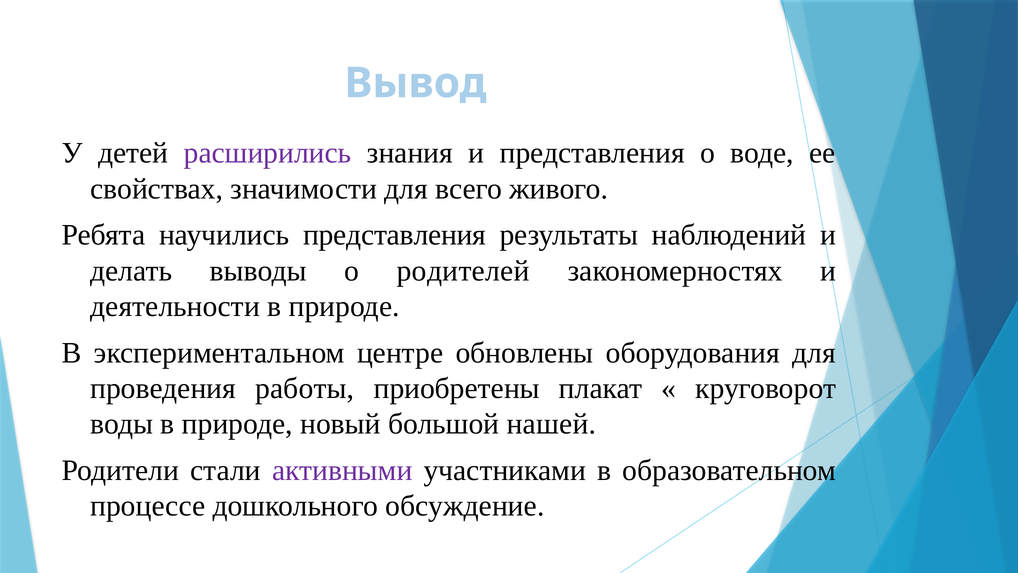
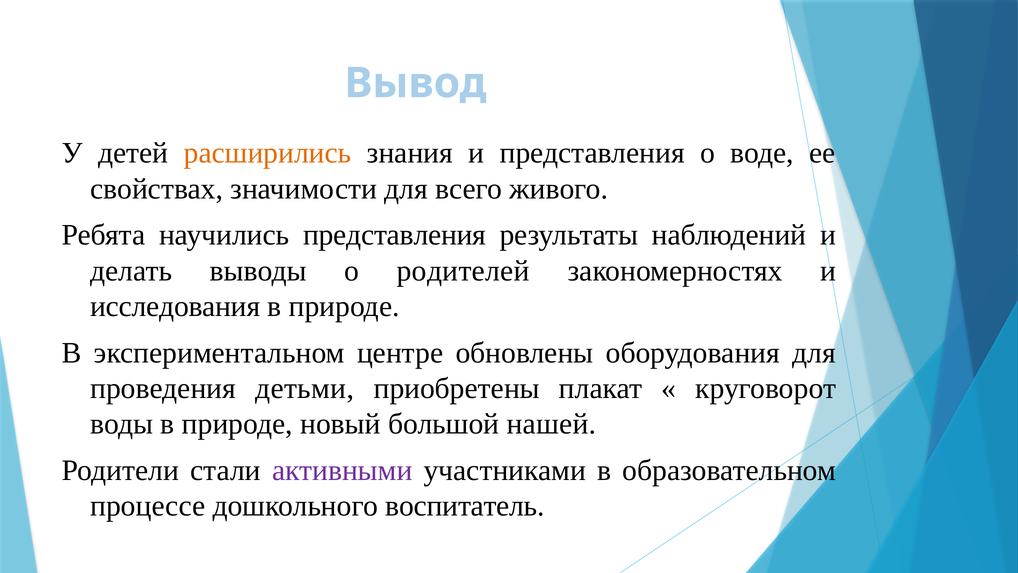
расширились colour: purple -> orange
деятельности: деятельности -> исследования
работы: работы -> детьми
обсуждение: обсуждение -> воспитатель
